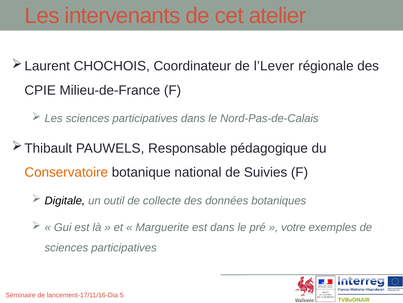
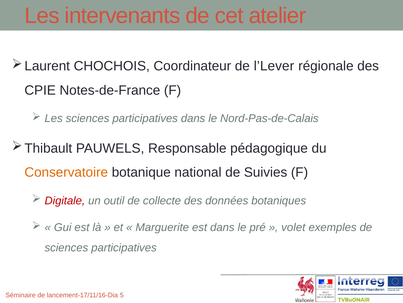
Milieu-de-France: Milieu-de-France -> Notes-de-France
Digitale colour: black -> red
votre: votre -> volet
